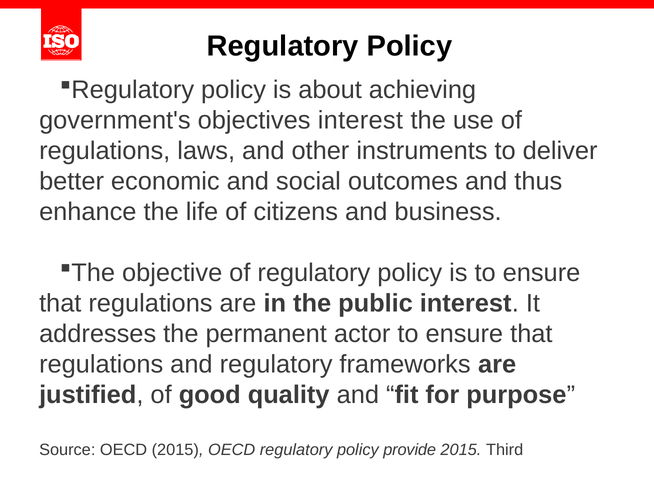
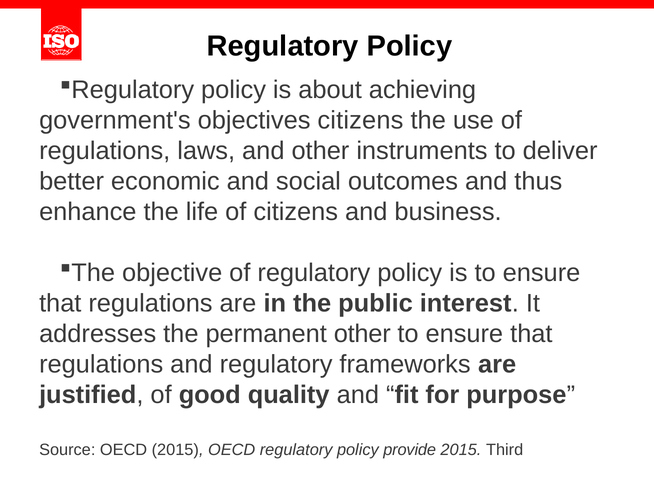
objectives interest: interest -> citizens
permanent actor: actor -> other
